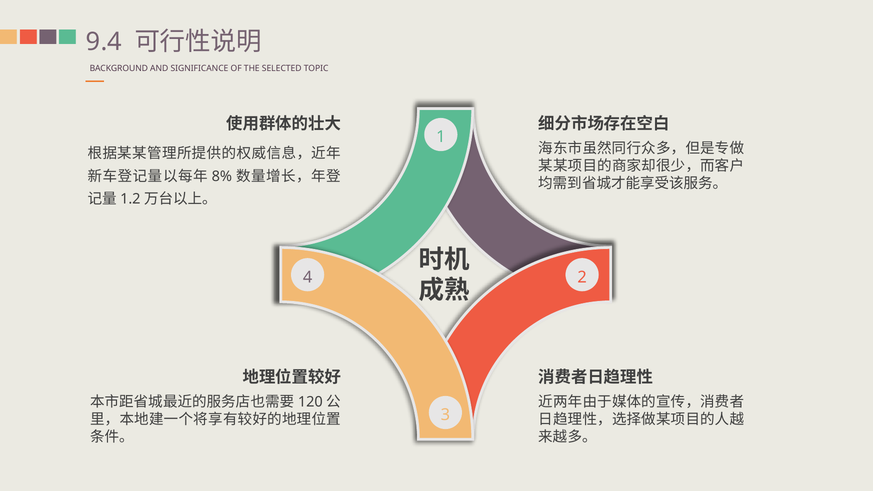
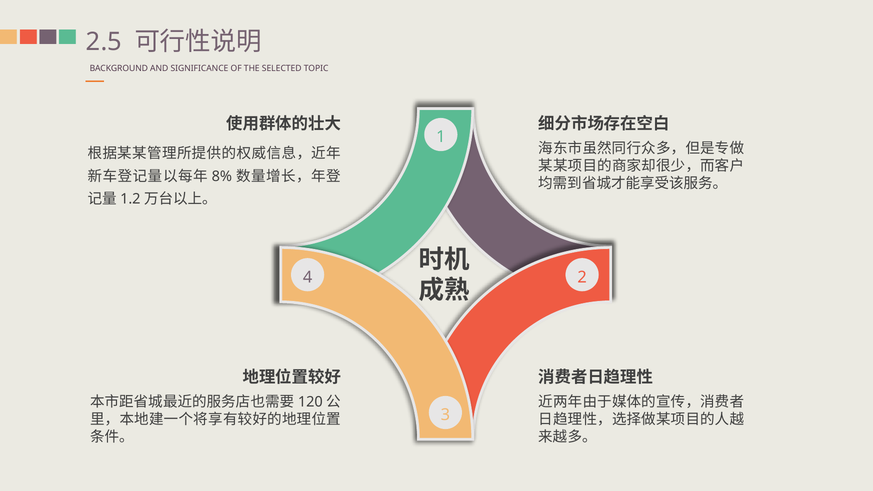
9.4: 9.4 -> 2.5
